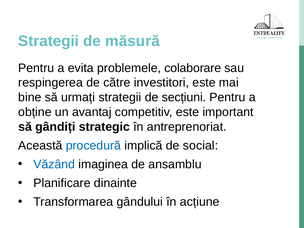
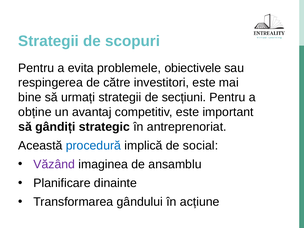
măsură: măsură -> scopuri
colaborare: colaborare -> obiectivele
Văzând colour: blue -> purple
